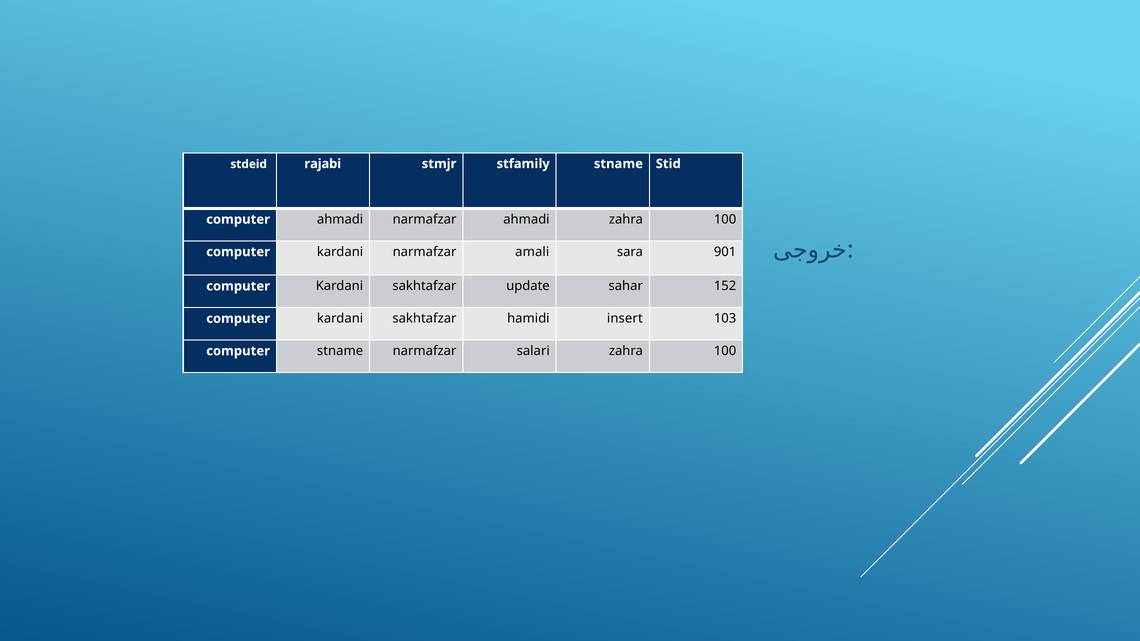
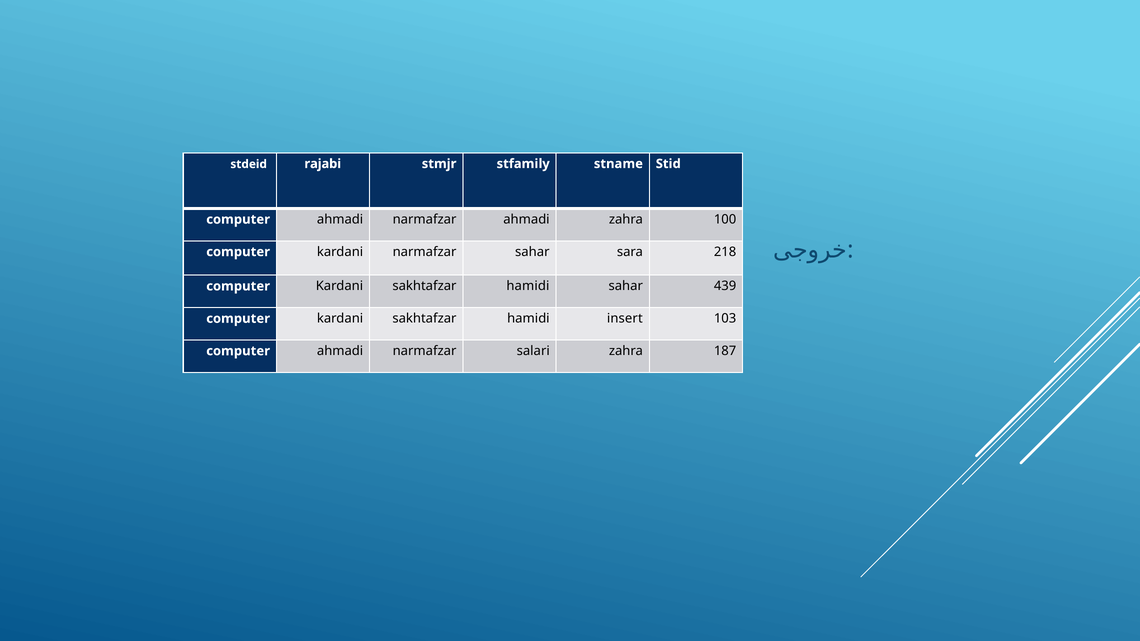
narmafzar amali: amali -> sahar
901: 901 -> 218
update at (528, 286): update -> hamidi
152: 152 -> 439
stname at (340, 351): stname -> ahmadi
salari zahra 100: 100 -> 187
